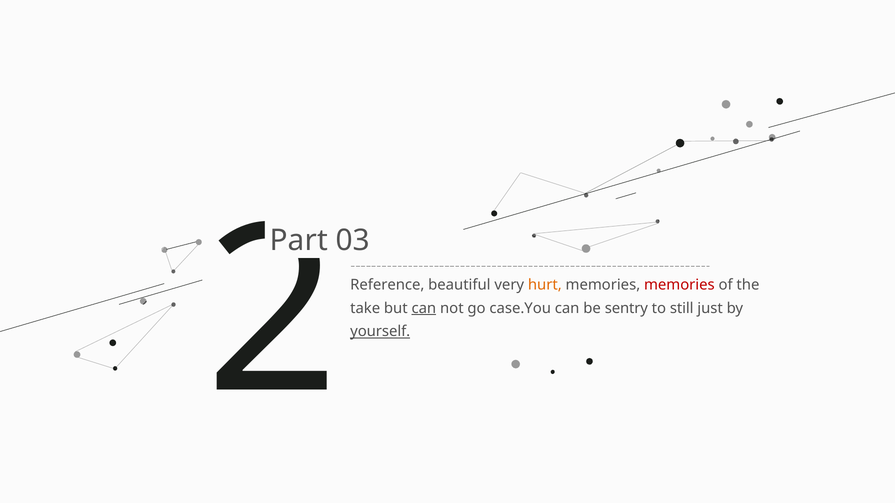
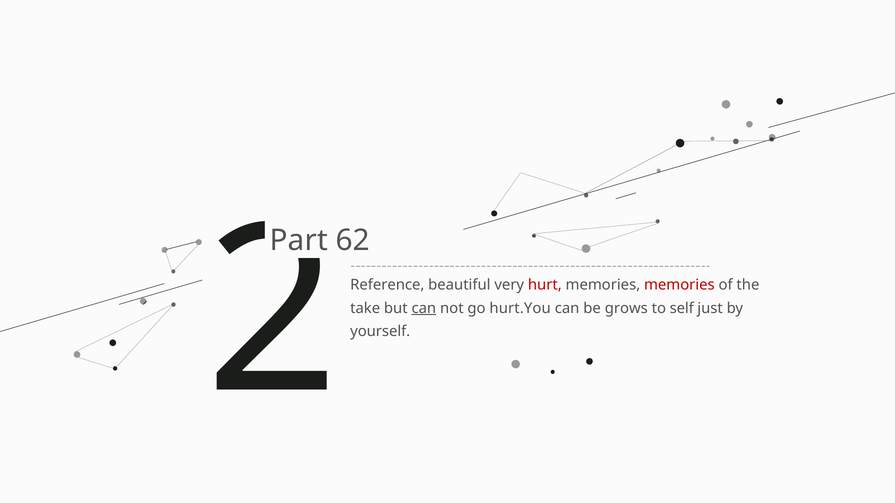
03: 03 -> 62
hurt colour: orange -> red
case.You: case.You -> hurt.You
sentry: sentry -> grows
still: still -> self
yourself underline: present -> none
